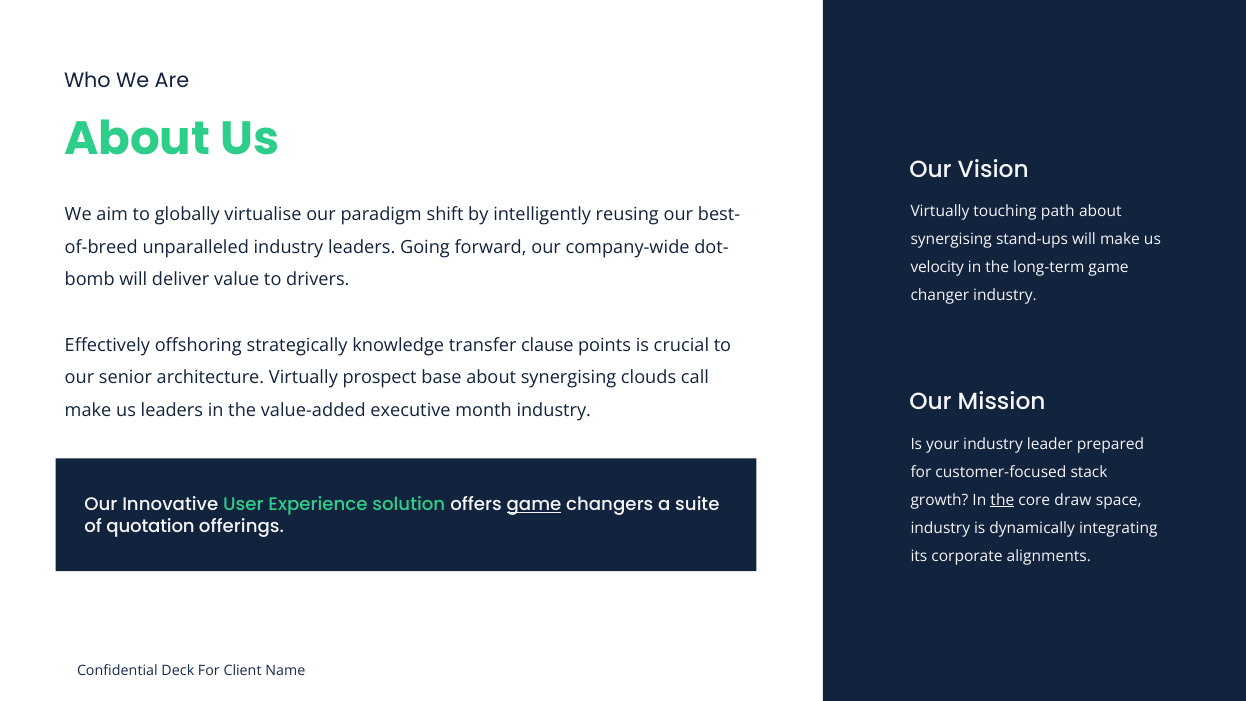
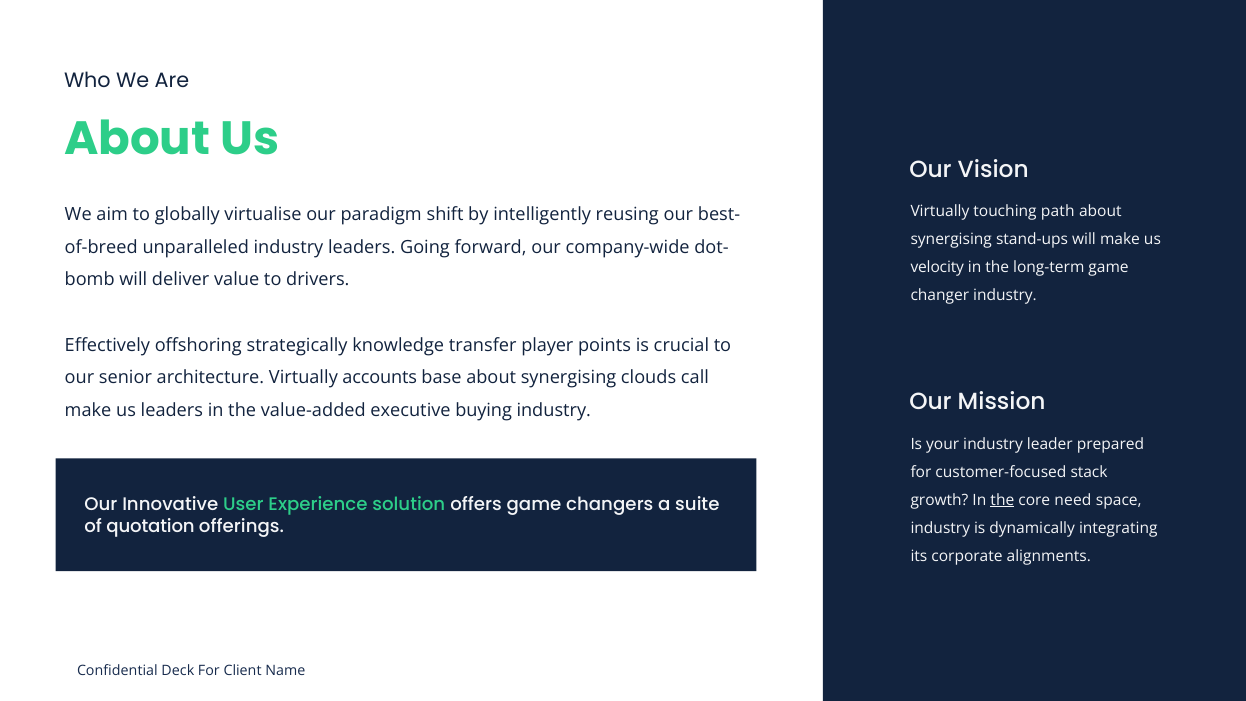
clause: clause -> player
prospect: prospect -> accounts
month: month -> buying
draw: draw -> need
game at (534, 505) underline: present -> none
